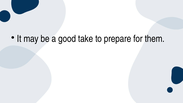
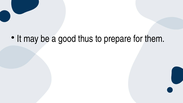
take: take -> thus
